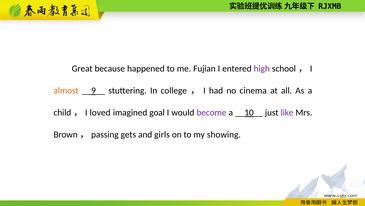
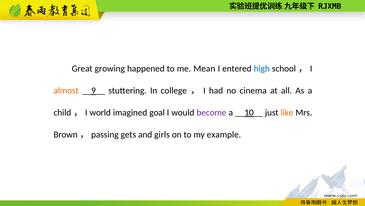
because: because -> growing
Fujian: Fujian -> Mean
high colour: purple -> blue
loved: loved -> world
like colour: purple -> orange
showing: showing -> example
